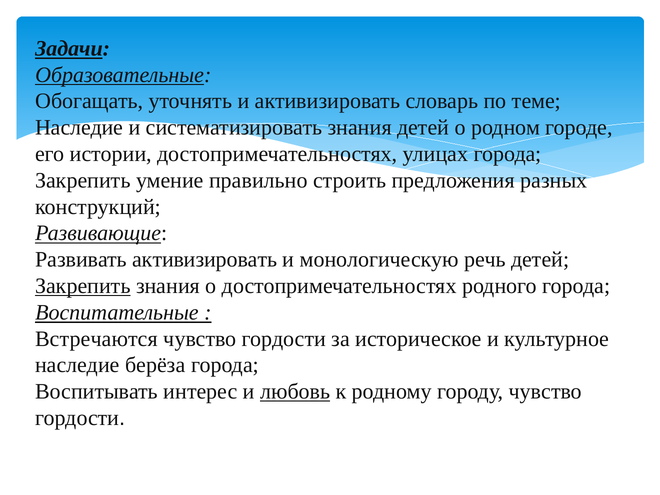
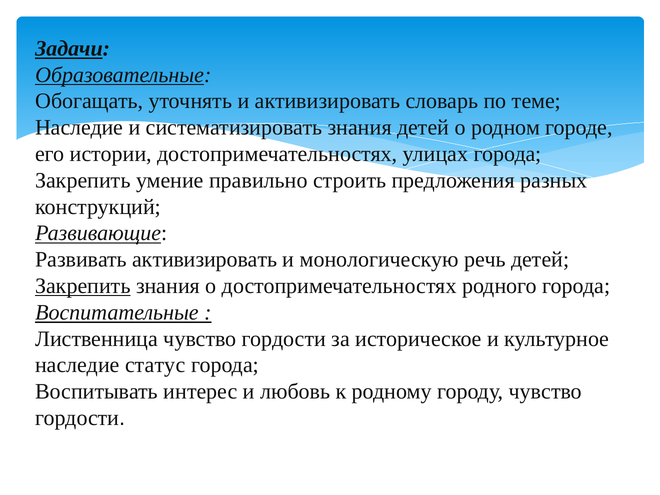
Встречаются: Встречаются -> Лиственница
берёза: берёза -> статус
любовь underline: present -> none
